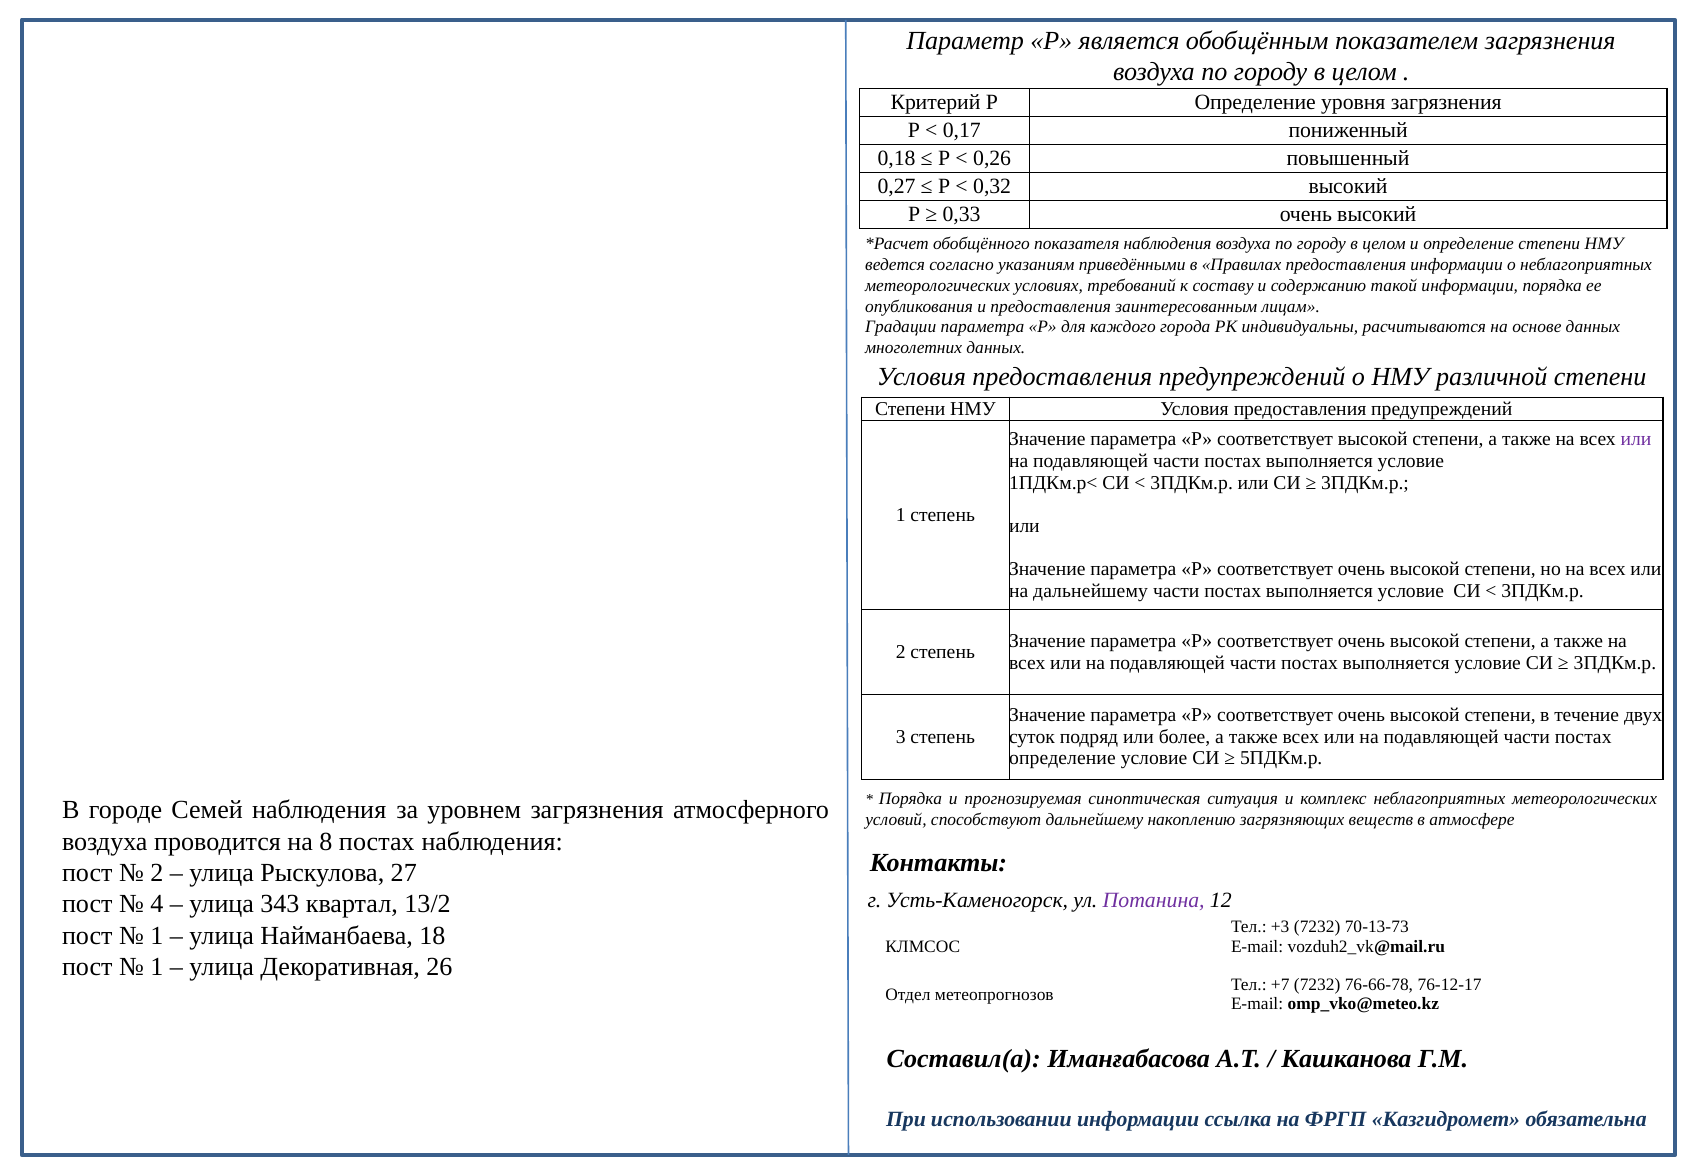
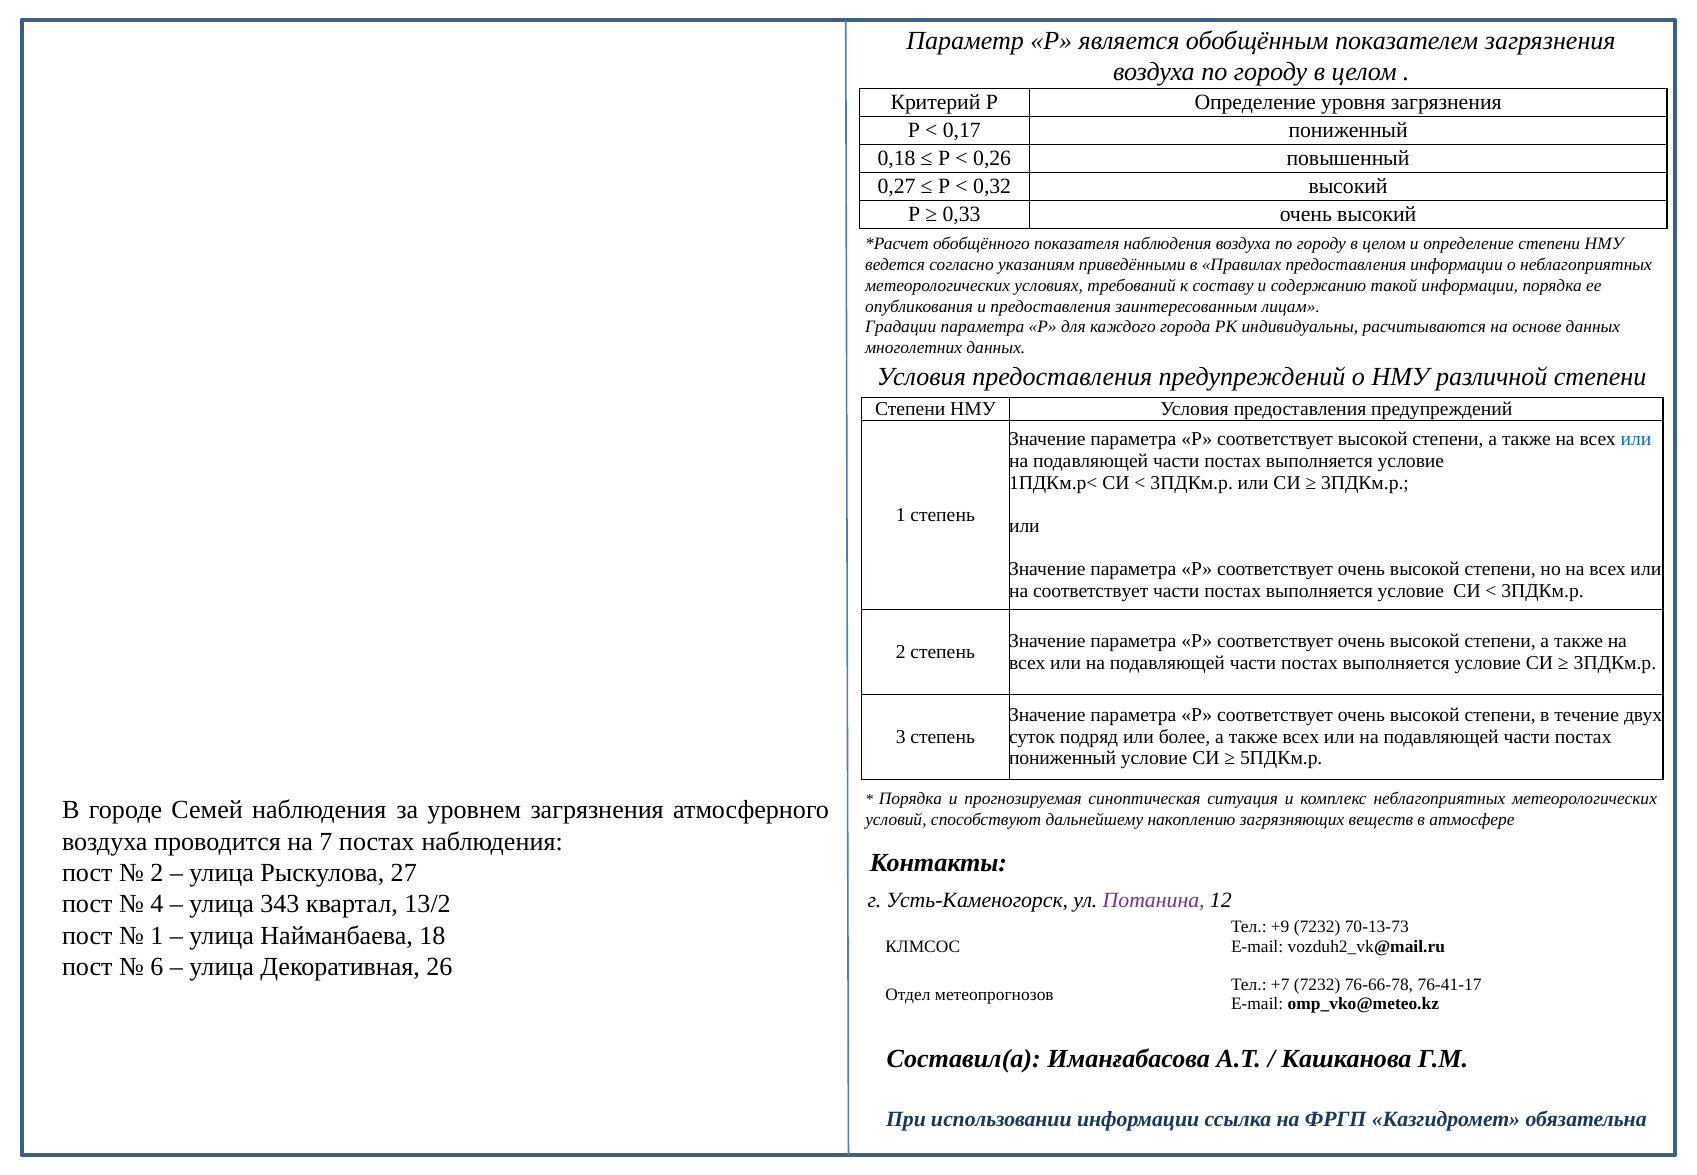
или at (1636, 439) colour: purple -> blue
на дальнейшему: дальнейшему -> соответствует
определение at (1062, 758): определение -> пониженный
8: 8 -> 7
+3: +3 -> +9
1 at (157, 967): 1 -> 6
76-12-17: 76-12-17 -> 76-41-17
